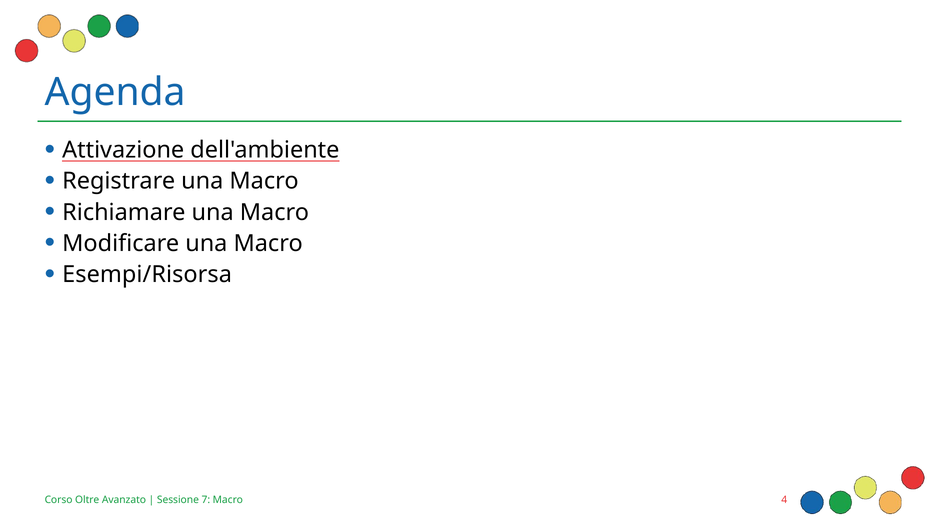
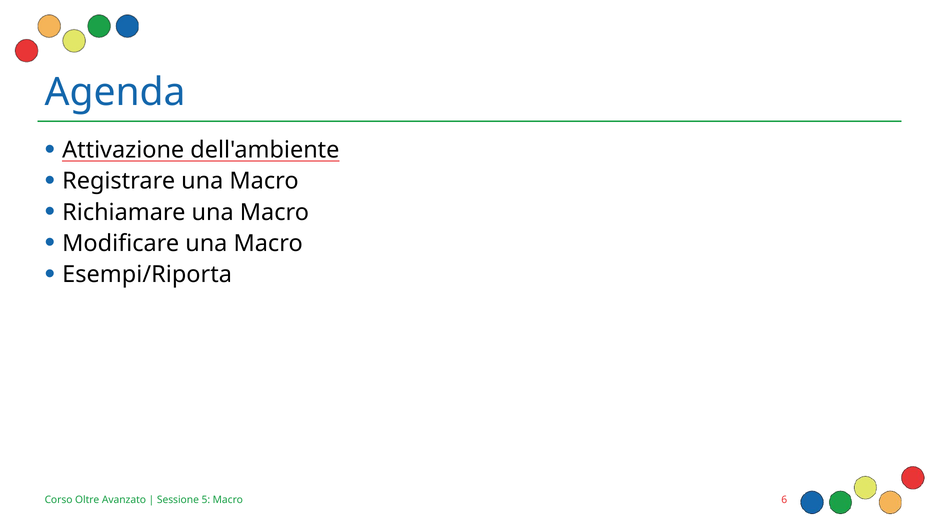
Esempi/Risorsa: Esempi/Risorsa -> Esempi/Riporta
7: 7 -> 5
4: 4 -> 6
